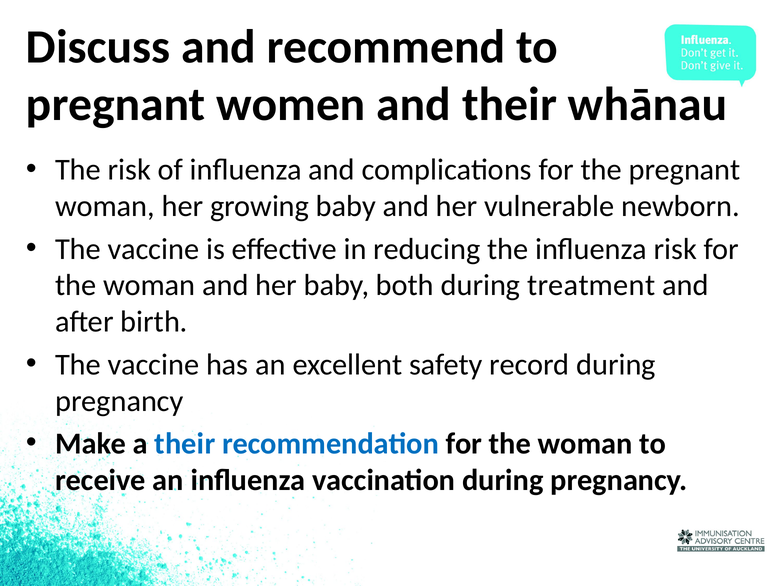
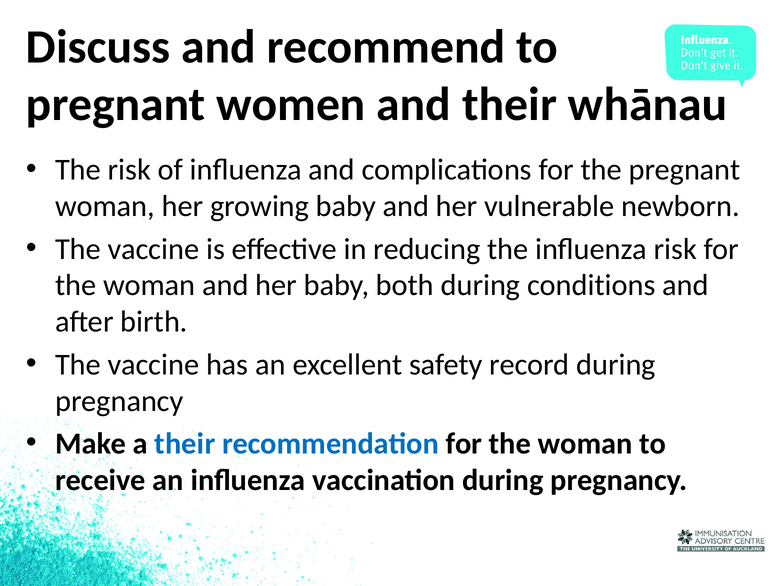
treatment: treatment -> conditions
